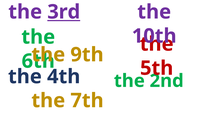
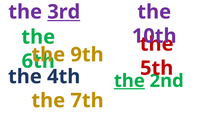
the at (129, 81) underline: none -> present
